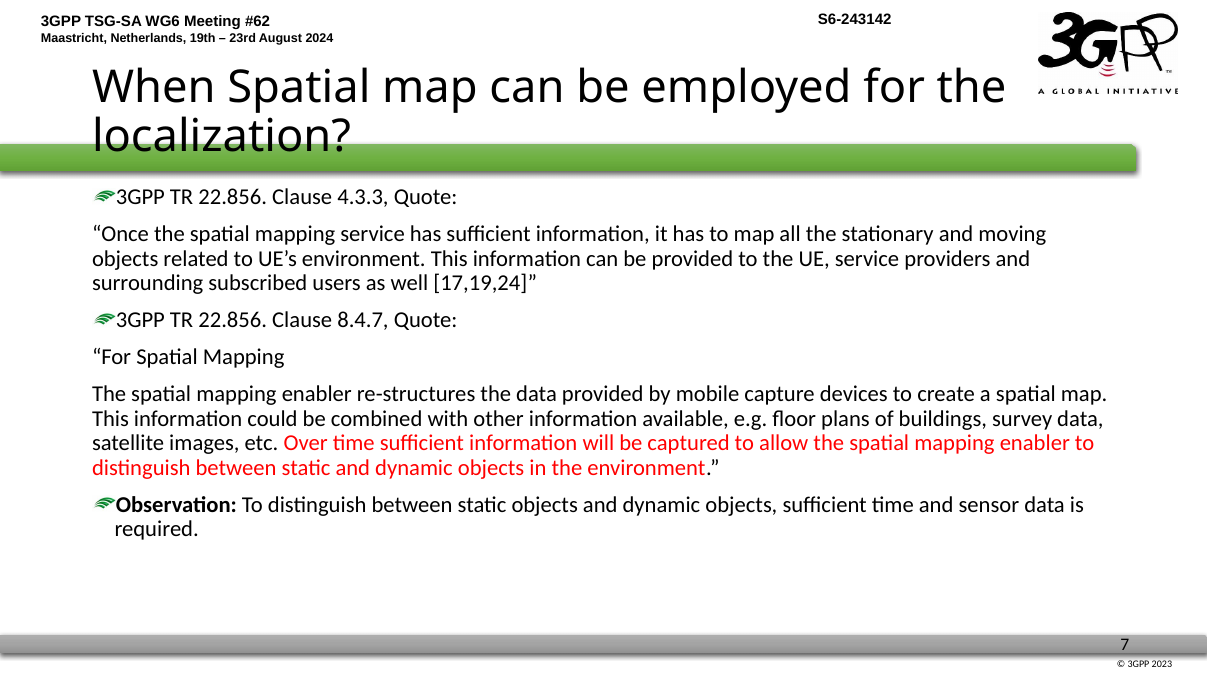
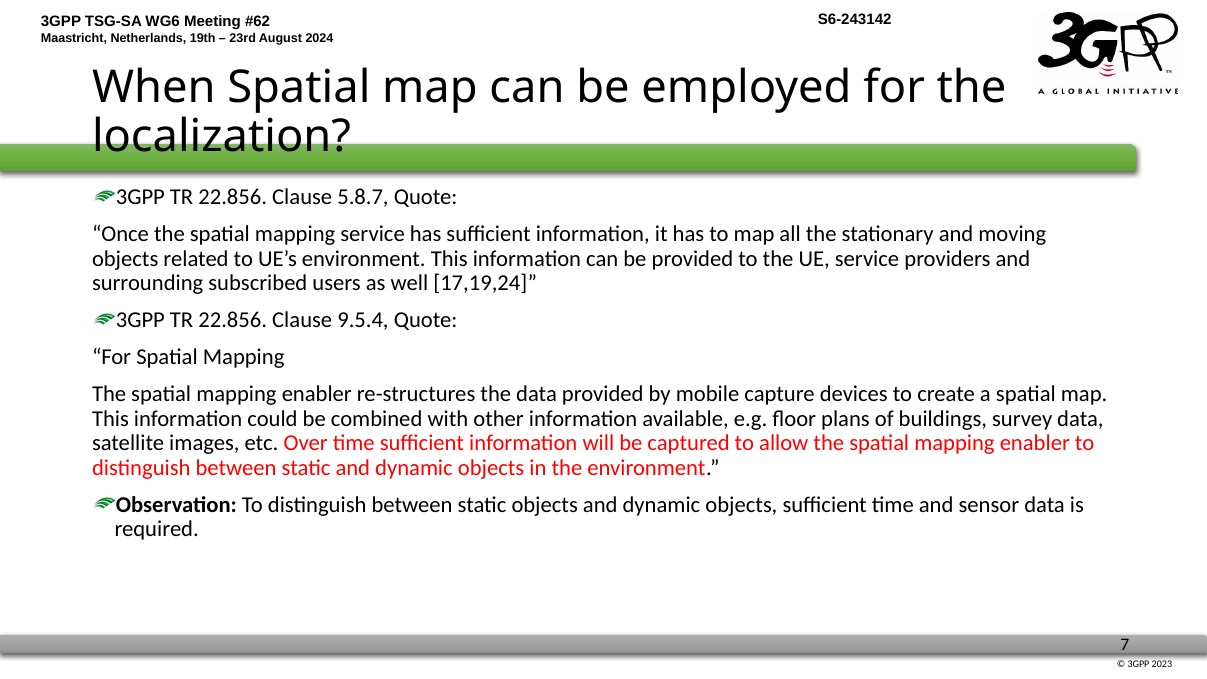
4.3.3: 4.3.3 -> 5.8.7
8.4.7: 8.4.7 -> 9.5.4
